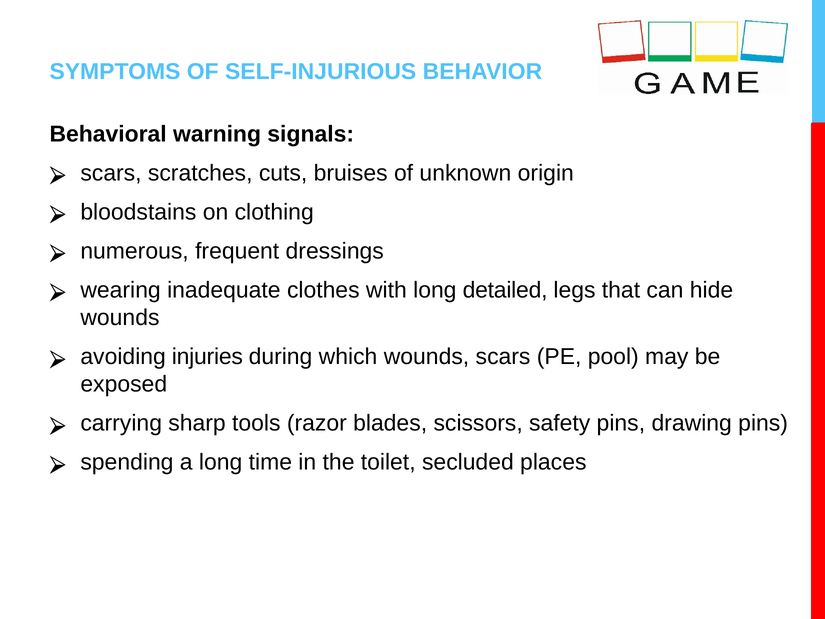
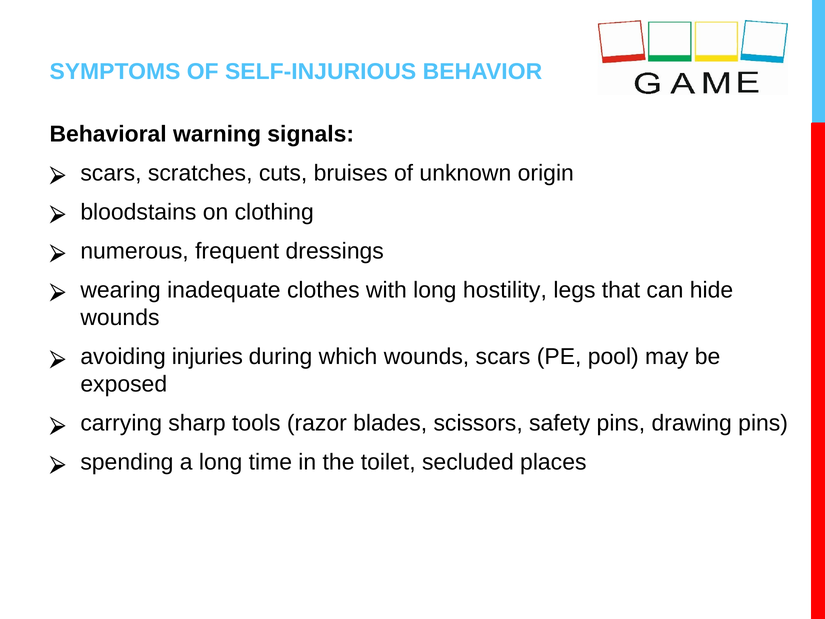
detailed: detailed -> hostility
